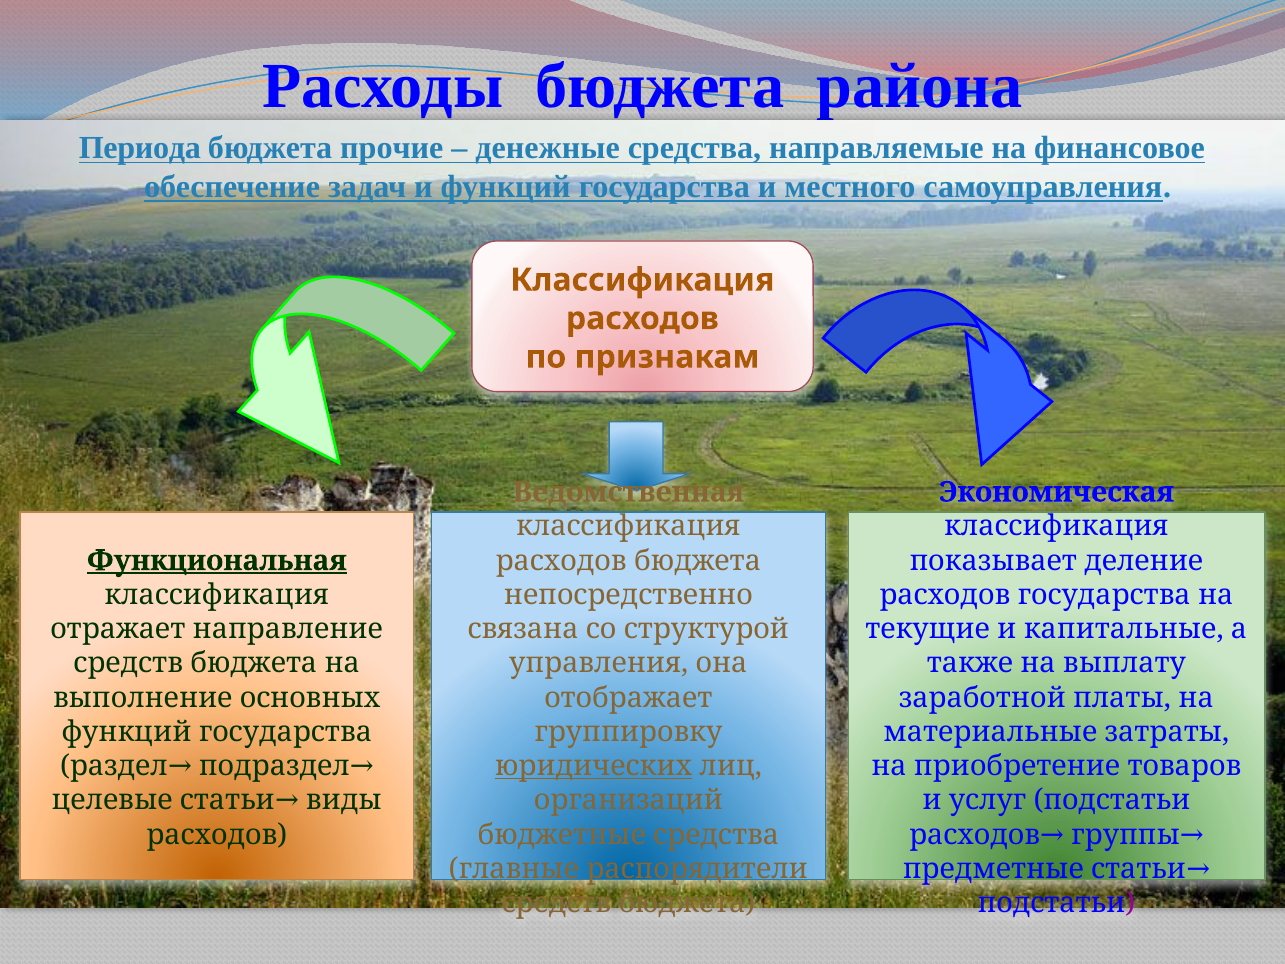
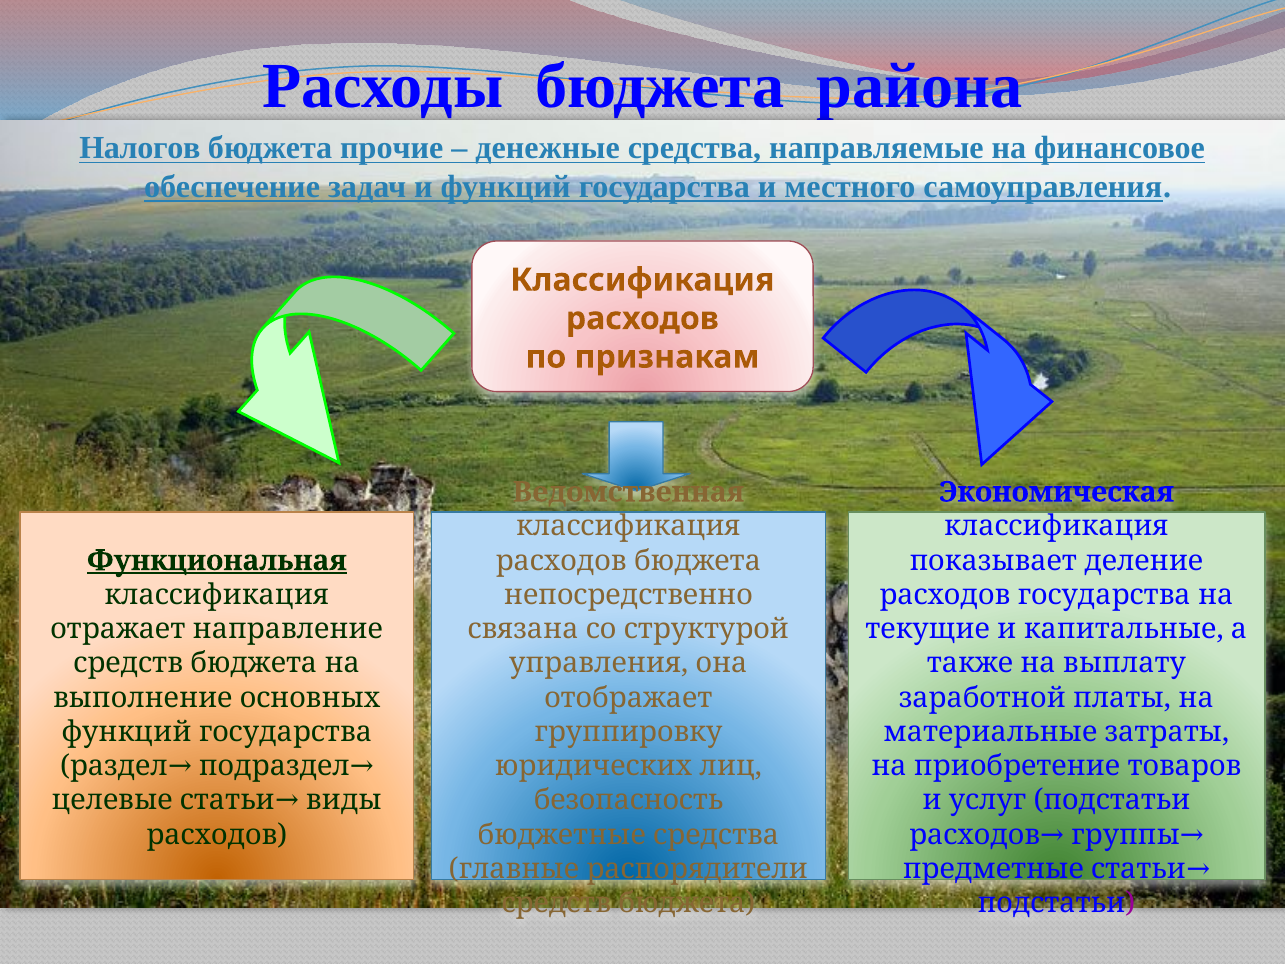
Периода: Периода -> Налогов
юридических underline: present -> none
организаций: организаций -> безопасность
